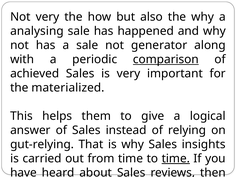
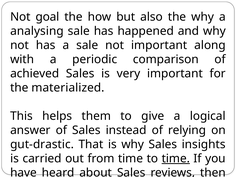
Not very: very -> goal
not generator: generator -> important
comparison underline: present -> none
gut-relying: gut-relying -> gut-drastic
